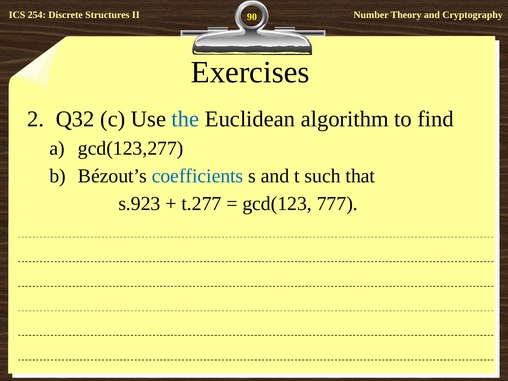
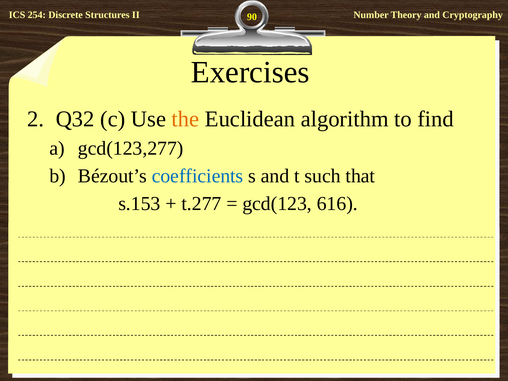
the colour: blue -> orange
s.923: s.923 -> s.153
777: 777 -> 616
